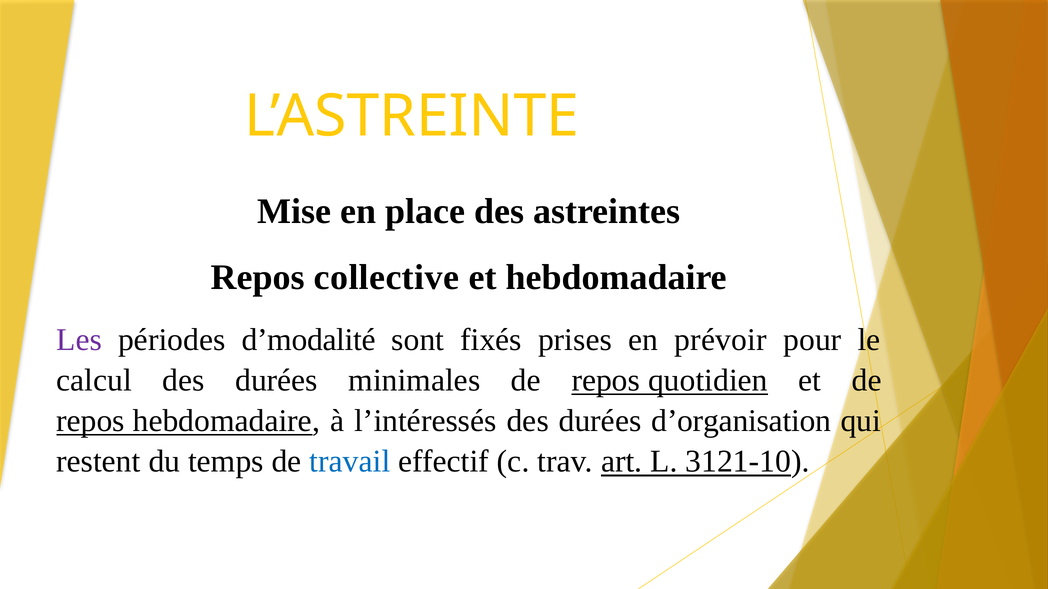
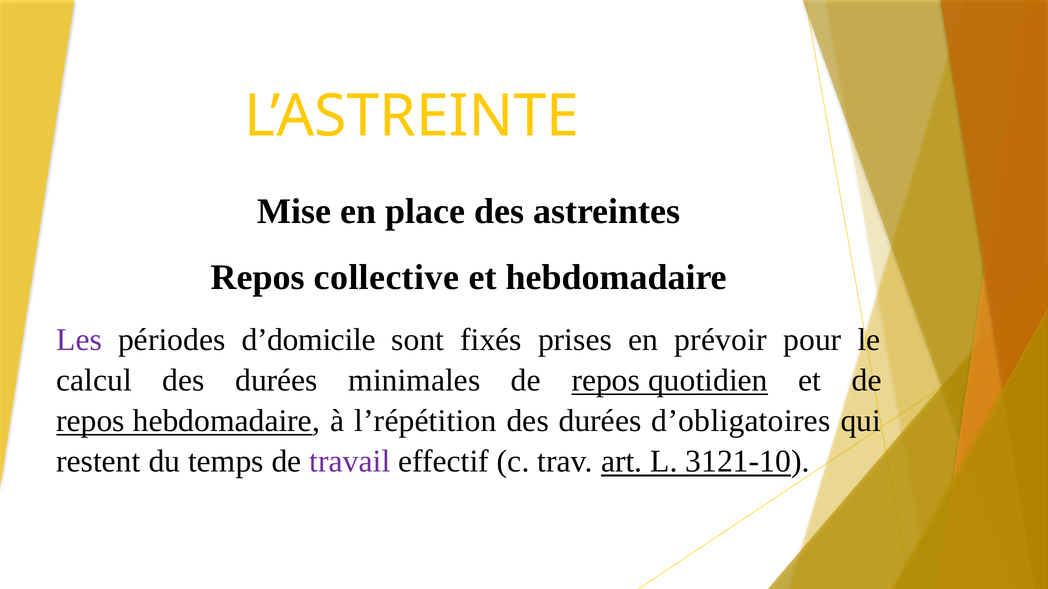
d’modalité: d’modalité -> d’domicile
l’intéressés: l’intéressés -> l’répétition
d’organisation: d’organisation -> d’obligatoires
travail colour: blue -> purple
